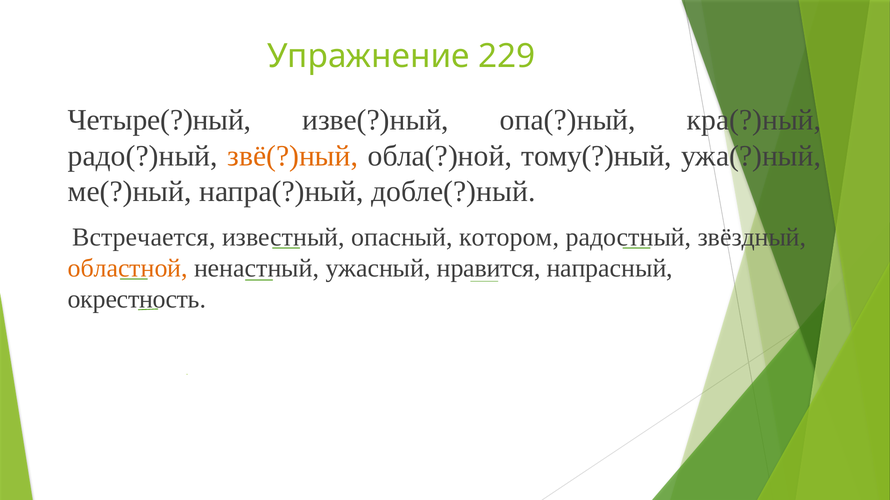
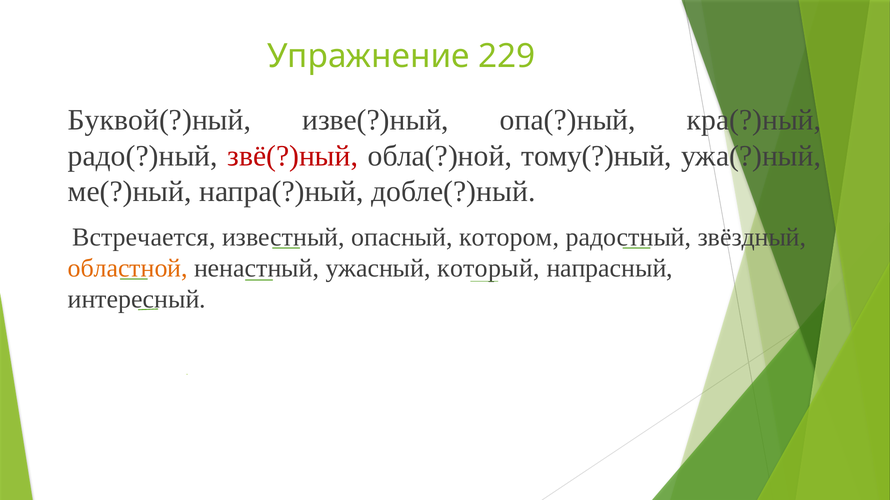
Четыре(?)ный: Четыре(?)ный -> Буквой(?)ный
звё(?)ный colour: orange -> red
нравится: нравится -> который
окрестность: окрестность -> интересный
